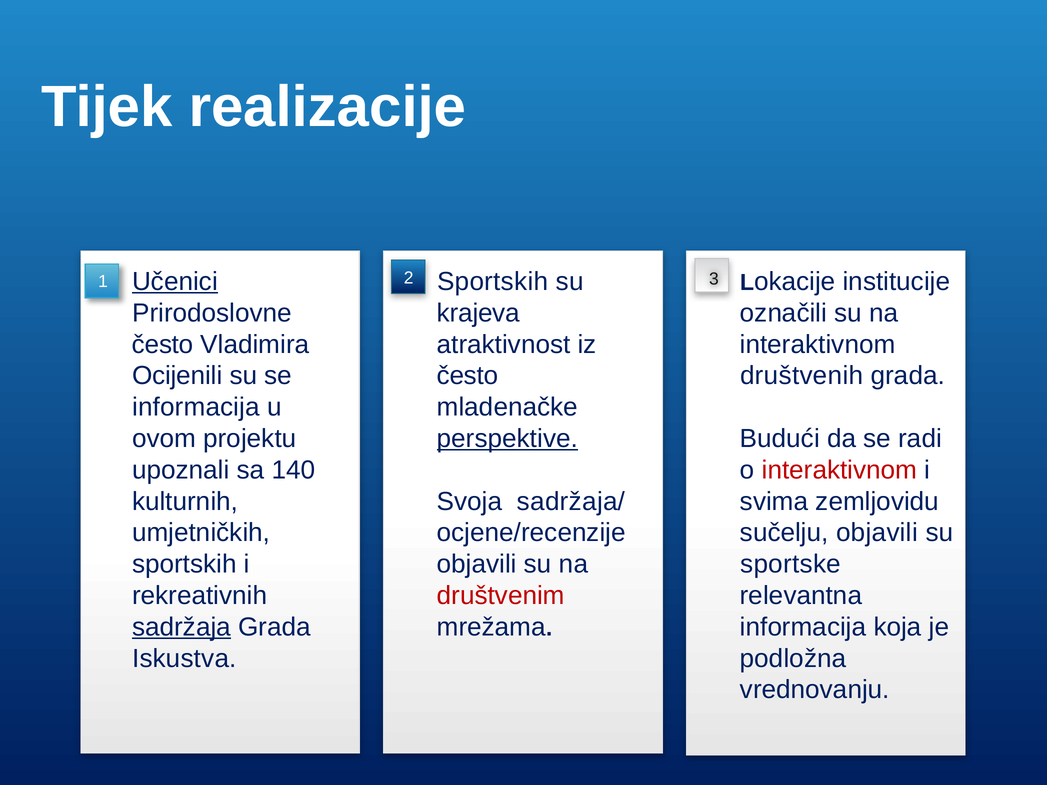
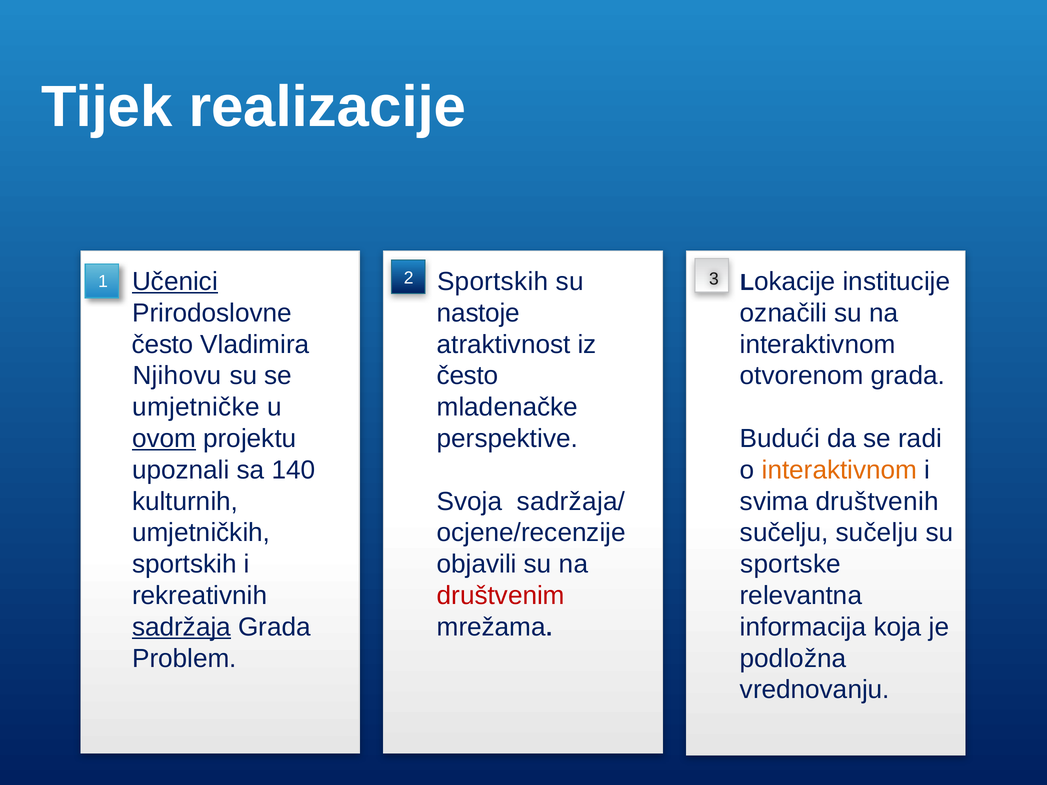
krajeva: krajeva -> nastoje
Ocijenili: Ocijenili -> Njihovu
društvenih: društvenih -> otvorenom
informacija at (196, 407): informacija -> umjetničke
ovom underline: none -> present
perspektive underline: present -> none
interaktivnom at (839, 470) colour: red -> orange
zemljovidu: zemljovidu -> društvenih
sučelju objavili: objavili -> sučelju
Iskustva: Iskustva -> Problem
